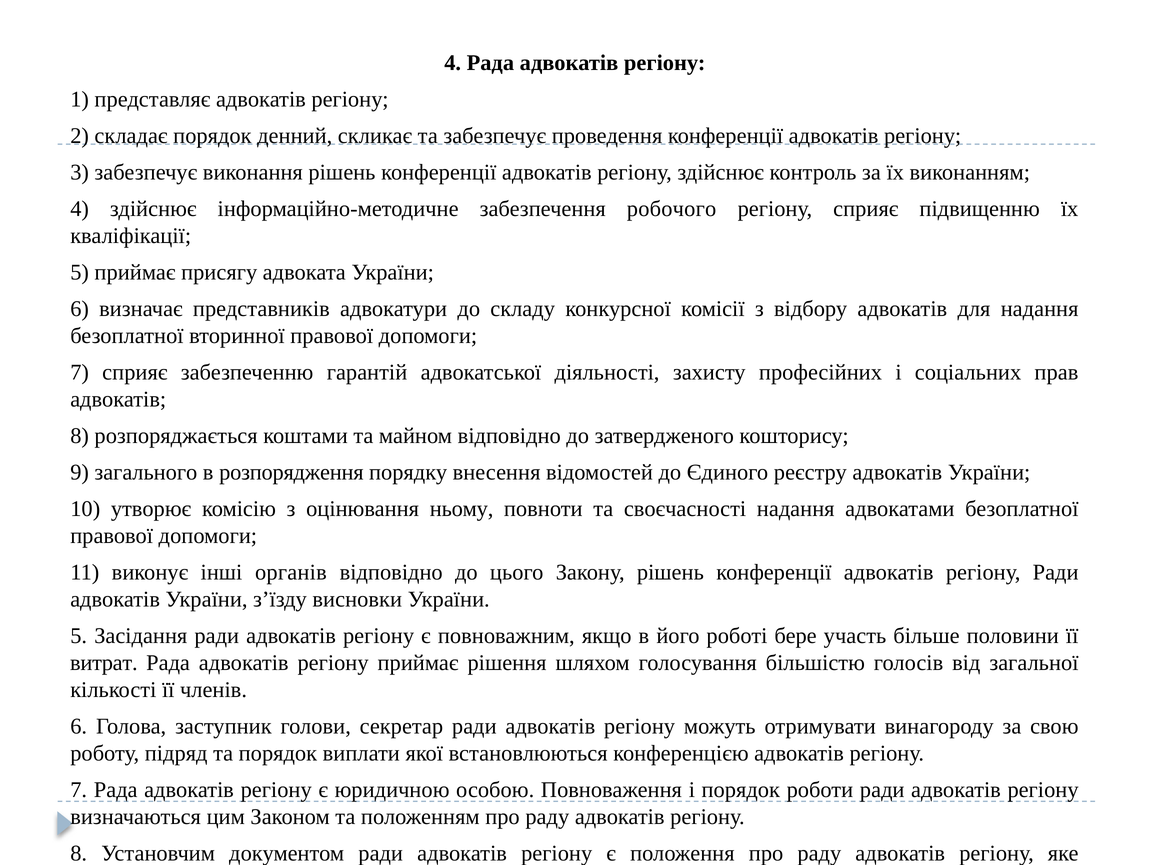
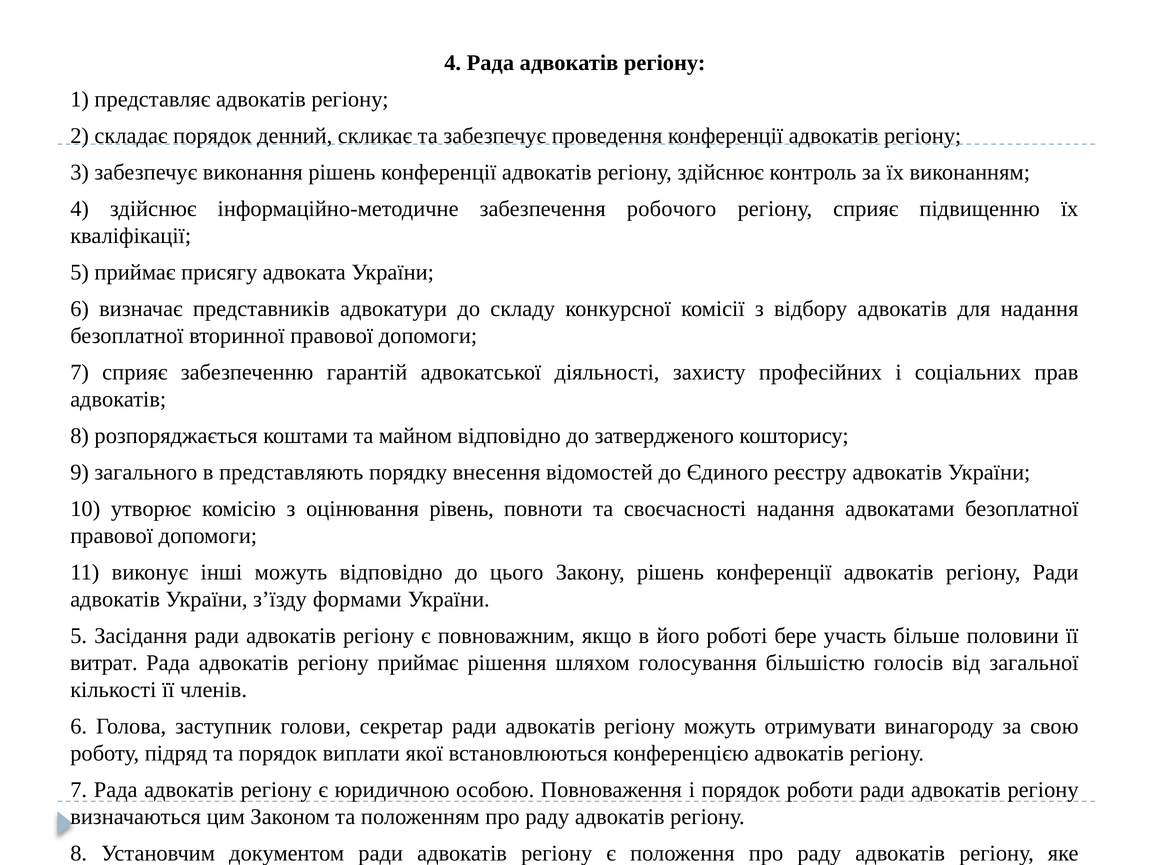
розпорядження: розпорядження -> представляють
ньому: ньому -> рівень
інші органів: органів -> можуть
висновки: висновки -> формами
